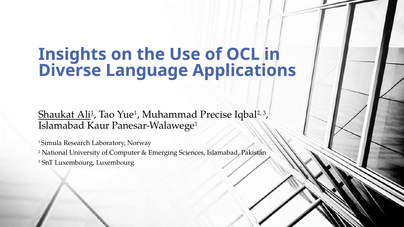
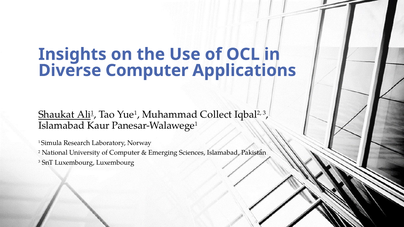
Diverse Language: Language -> Computer
Precise: Precise -> Collect
